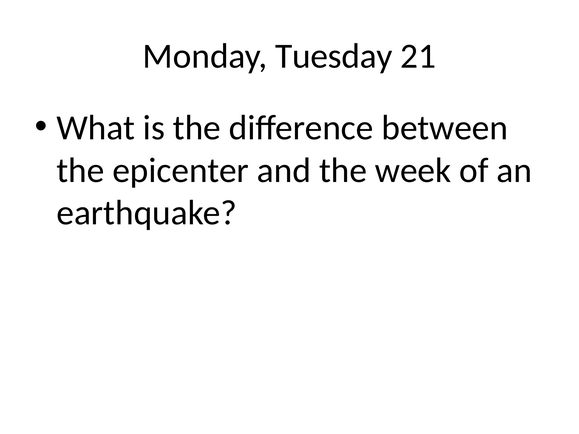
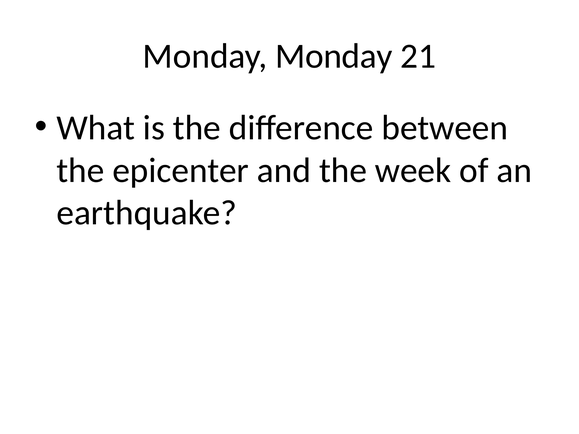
Monday Tuesday: Tuesday -> Monday
